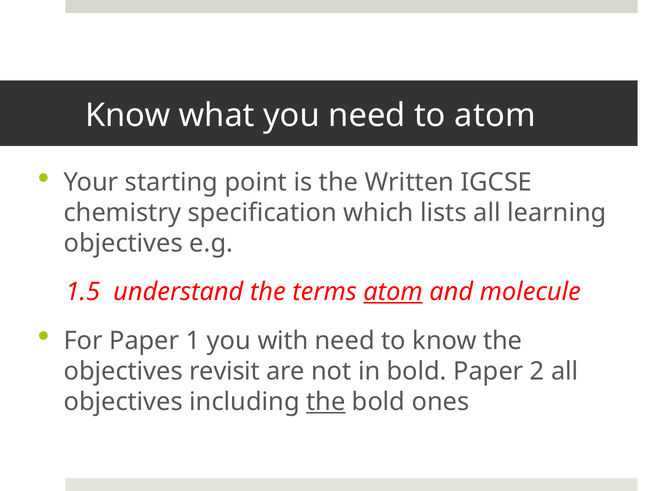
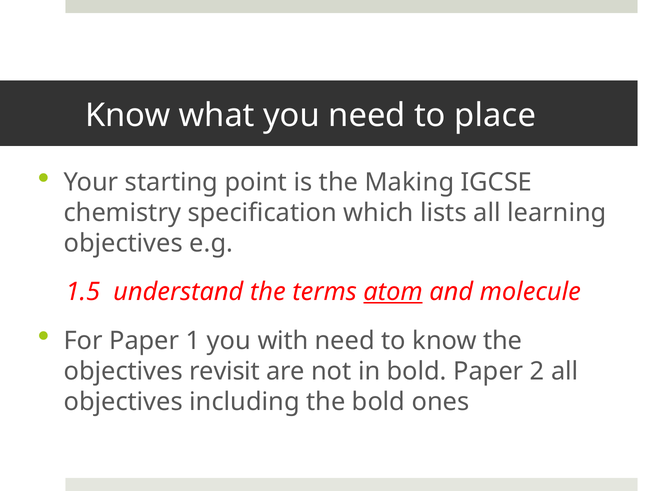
to atom: atom -> place
Written: Written -> Making
the at (326, 401) underline: present -> none
